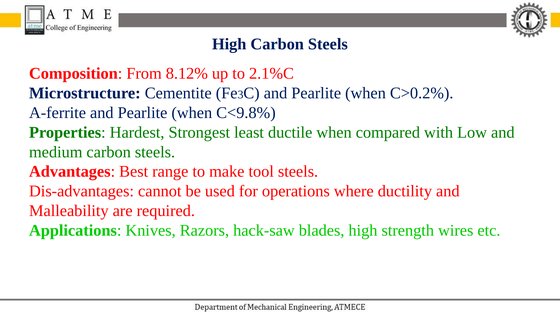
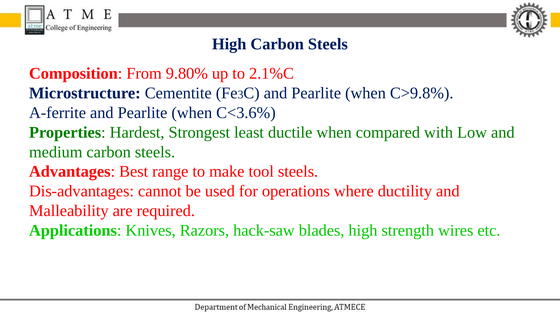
8.12%: 8.12% -> 9.80%
C˃0.2%: C˃0.2% -> C˃9.8%
C˂9.8%: C˂9.8% -> C˂3.6%
